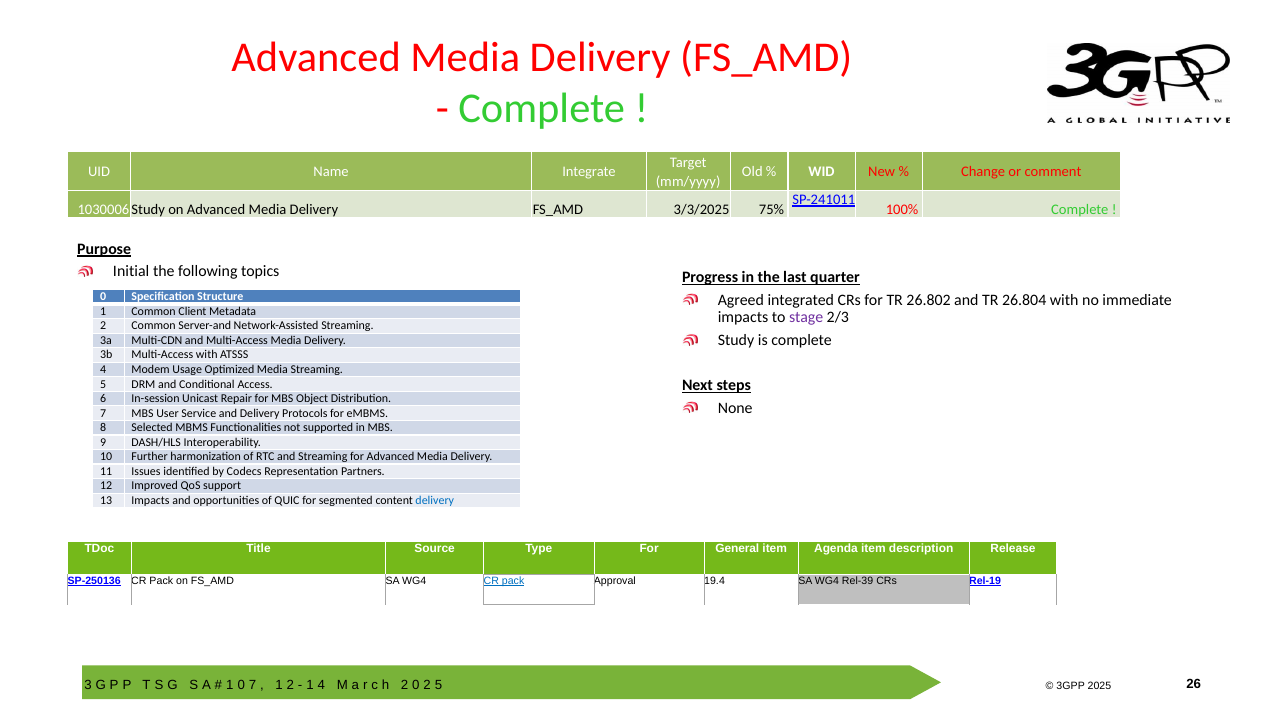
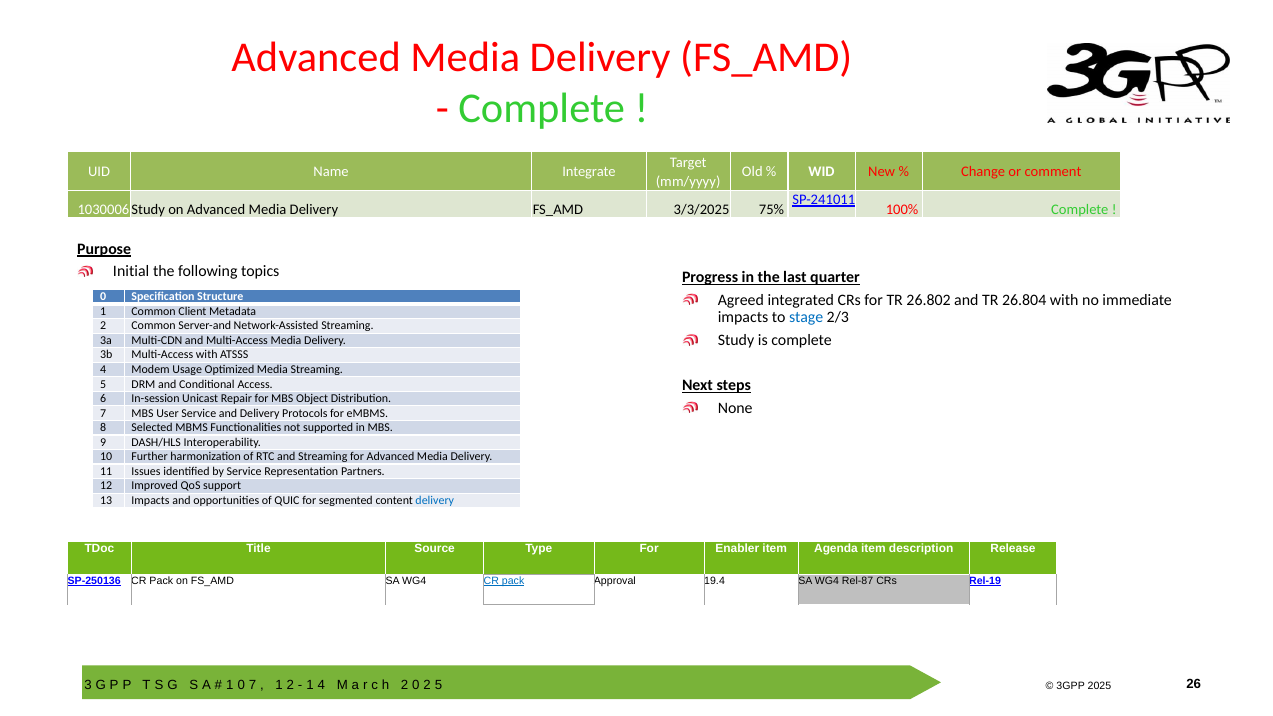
stage colour: purple -> blue
by Codecs: Codecs -> Service
General: General -> Enabler
Rel-39: Rel-39 -> Rel-87
